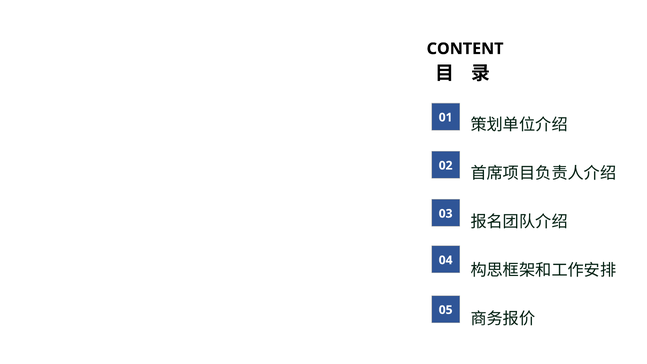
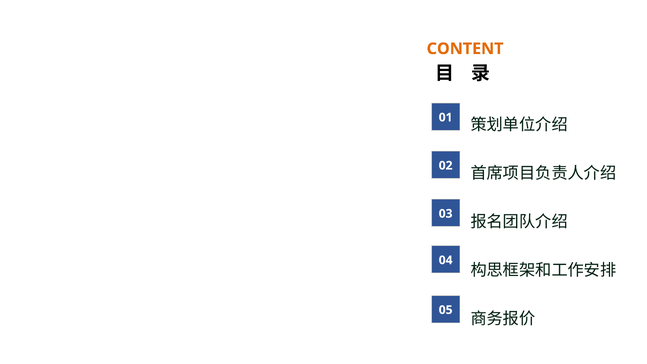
CONTENT colour: black -> orange
